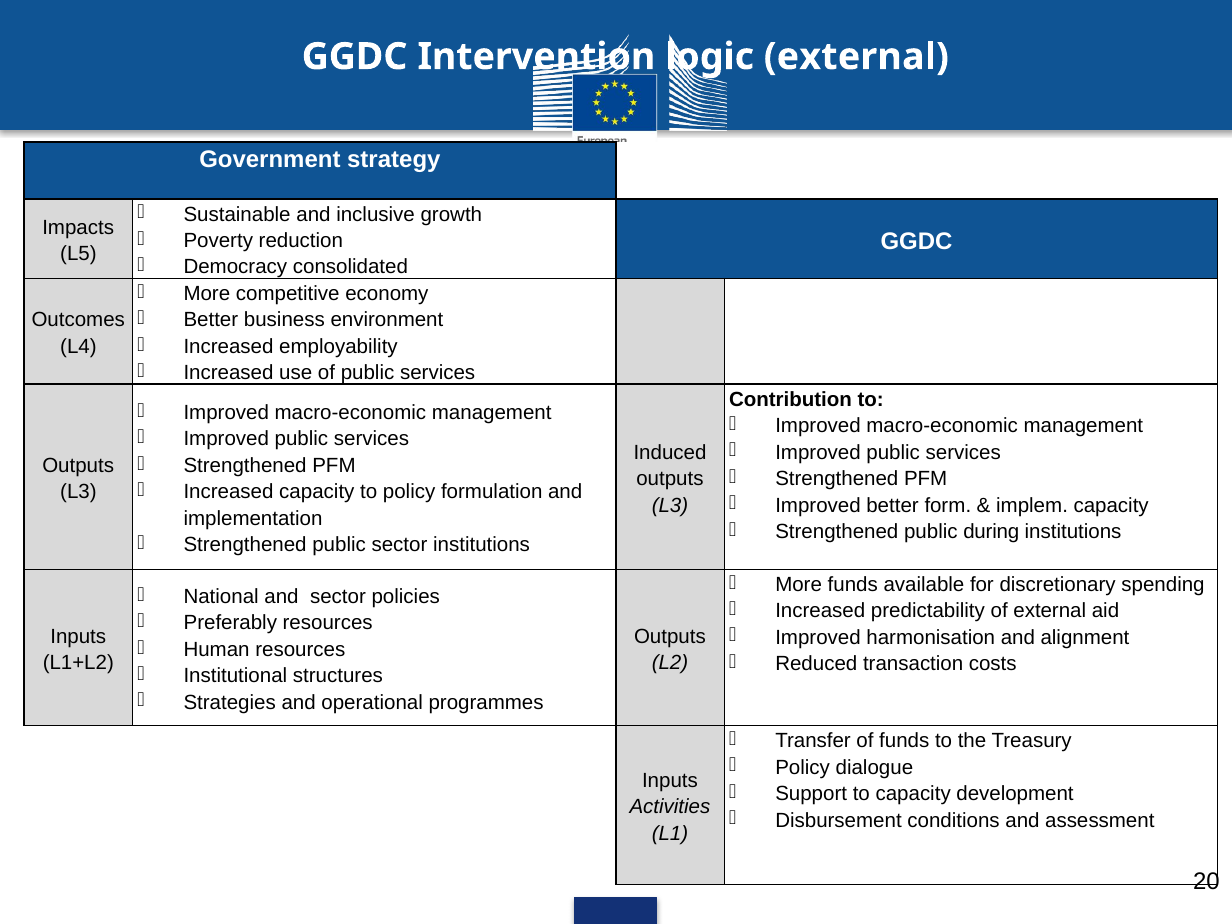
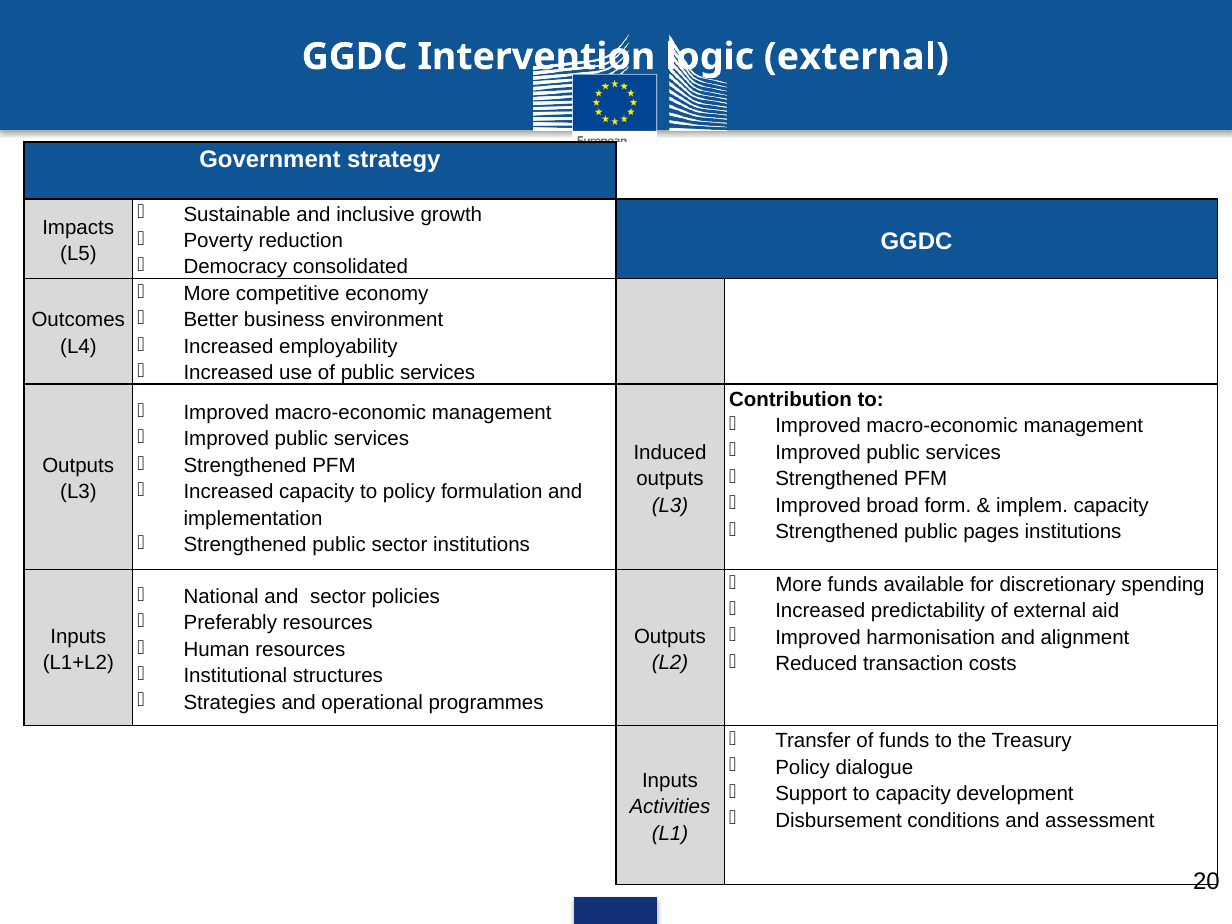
Improved better: better -> broad
during: during -> pages
